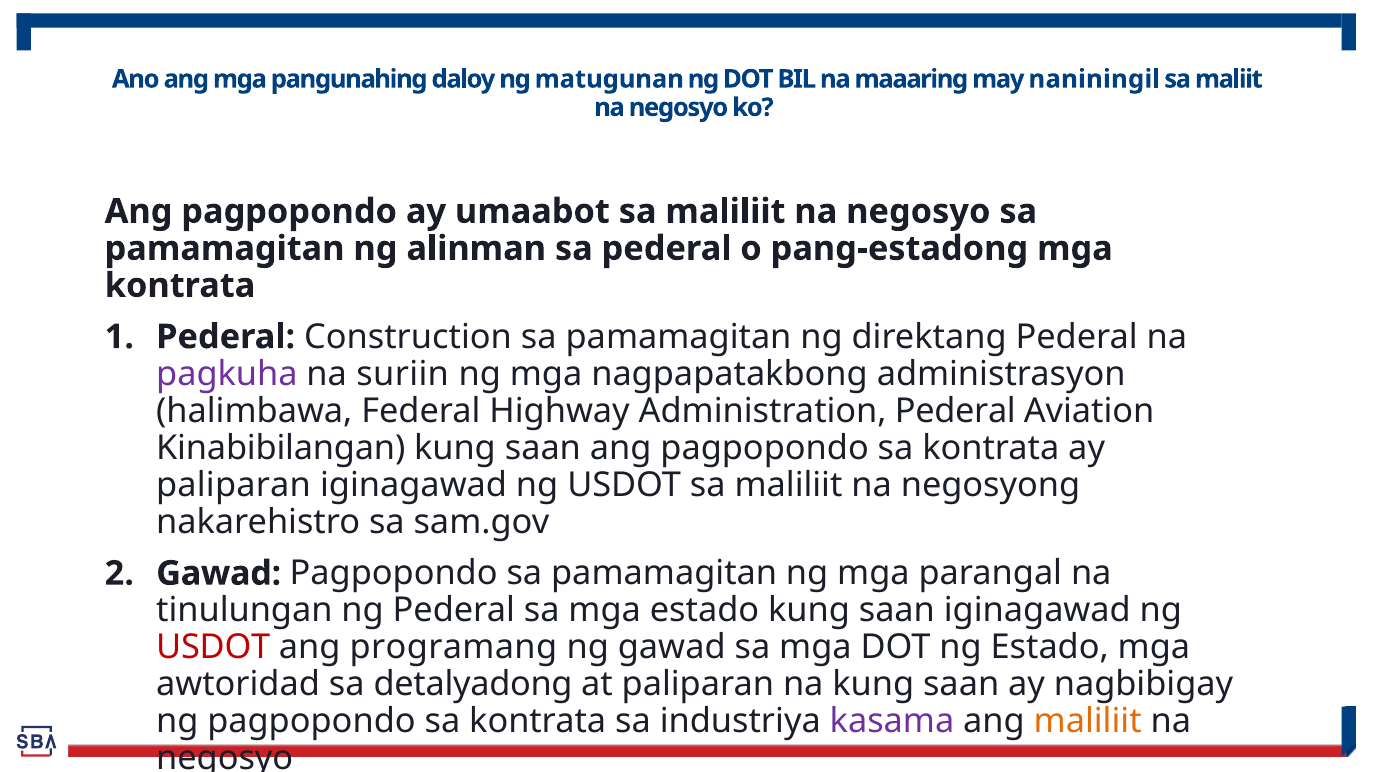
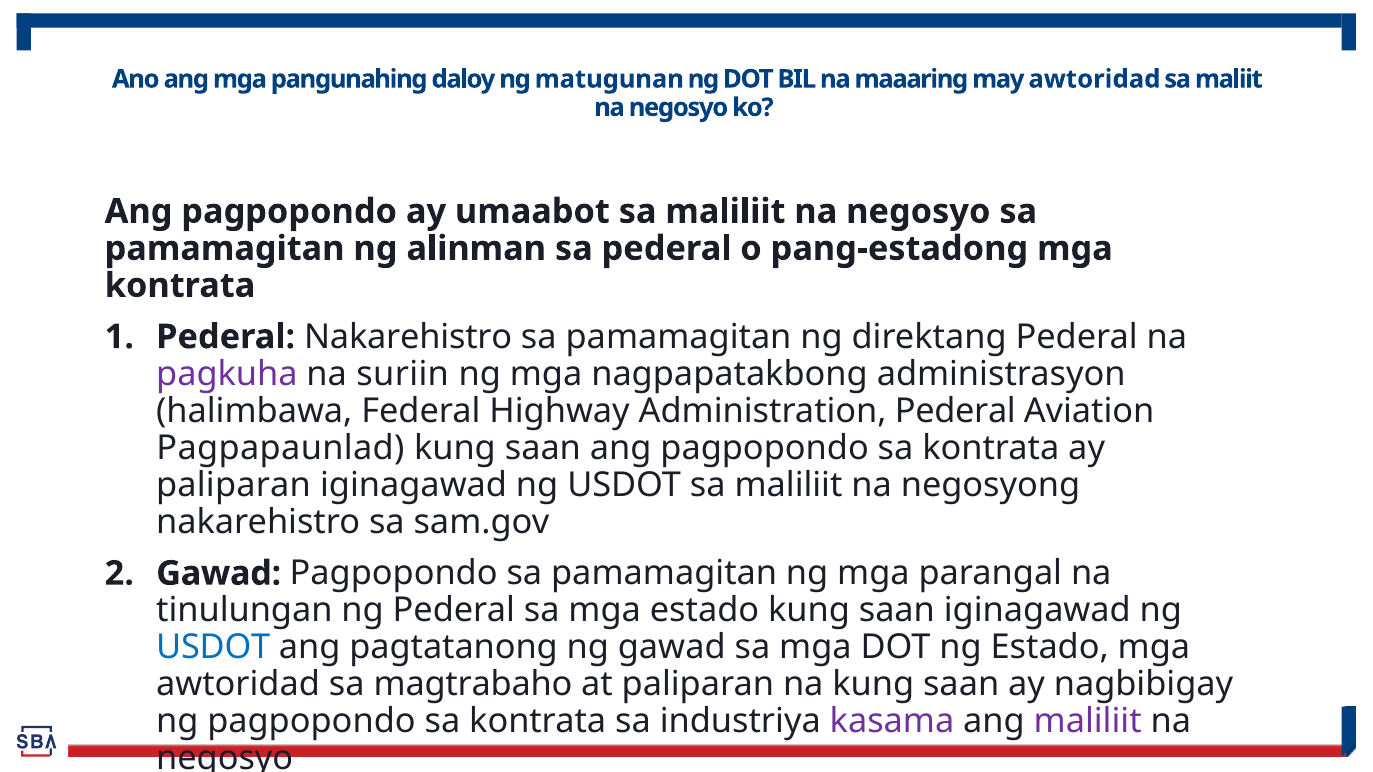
may naniningil: naniningil -> awtoridad
Pederal Construction: Construction -> Nakarehistro
Kinabibilangan: Kinabibilangan -> Pagpapaunlad
USDOT at (213, 648) colour: red -> blue
programang: programang -> pagtatanong
detalyadong: detalyadong -> magtrabaho
maliliit at (1088, 722) colour: orange -> purple
